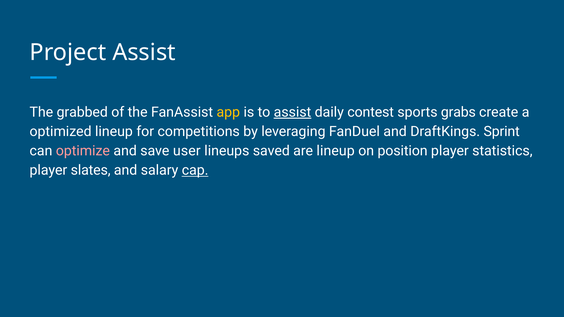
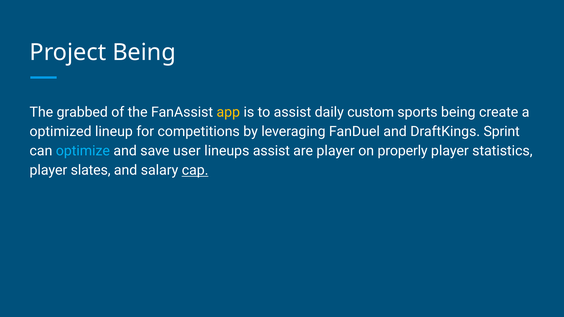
Project Assist: Assist -> Being
assist at (292, 112) underline: present -> none
contest: contest -> custom
sports grabs: grabs -> being
optimize colour: pink -> light blue
lineups saved: saved -> assist
are lineup: lineup -> player
position: position -> properly
